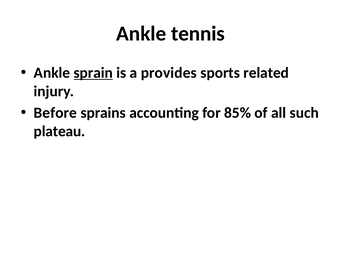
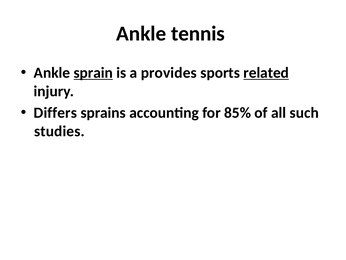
related underline: none -> present
Before: Before -> Differs
plateau: plateau -> studies
